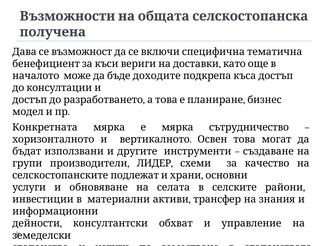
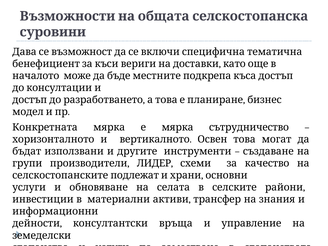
получена: получена -> суровини
доходите: доходите -> местните
обхват: обхват -> връща
